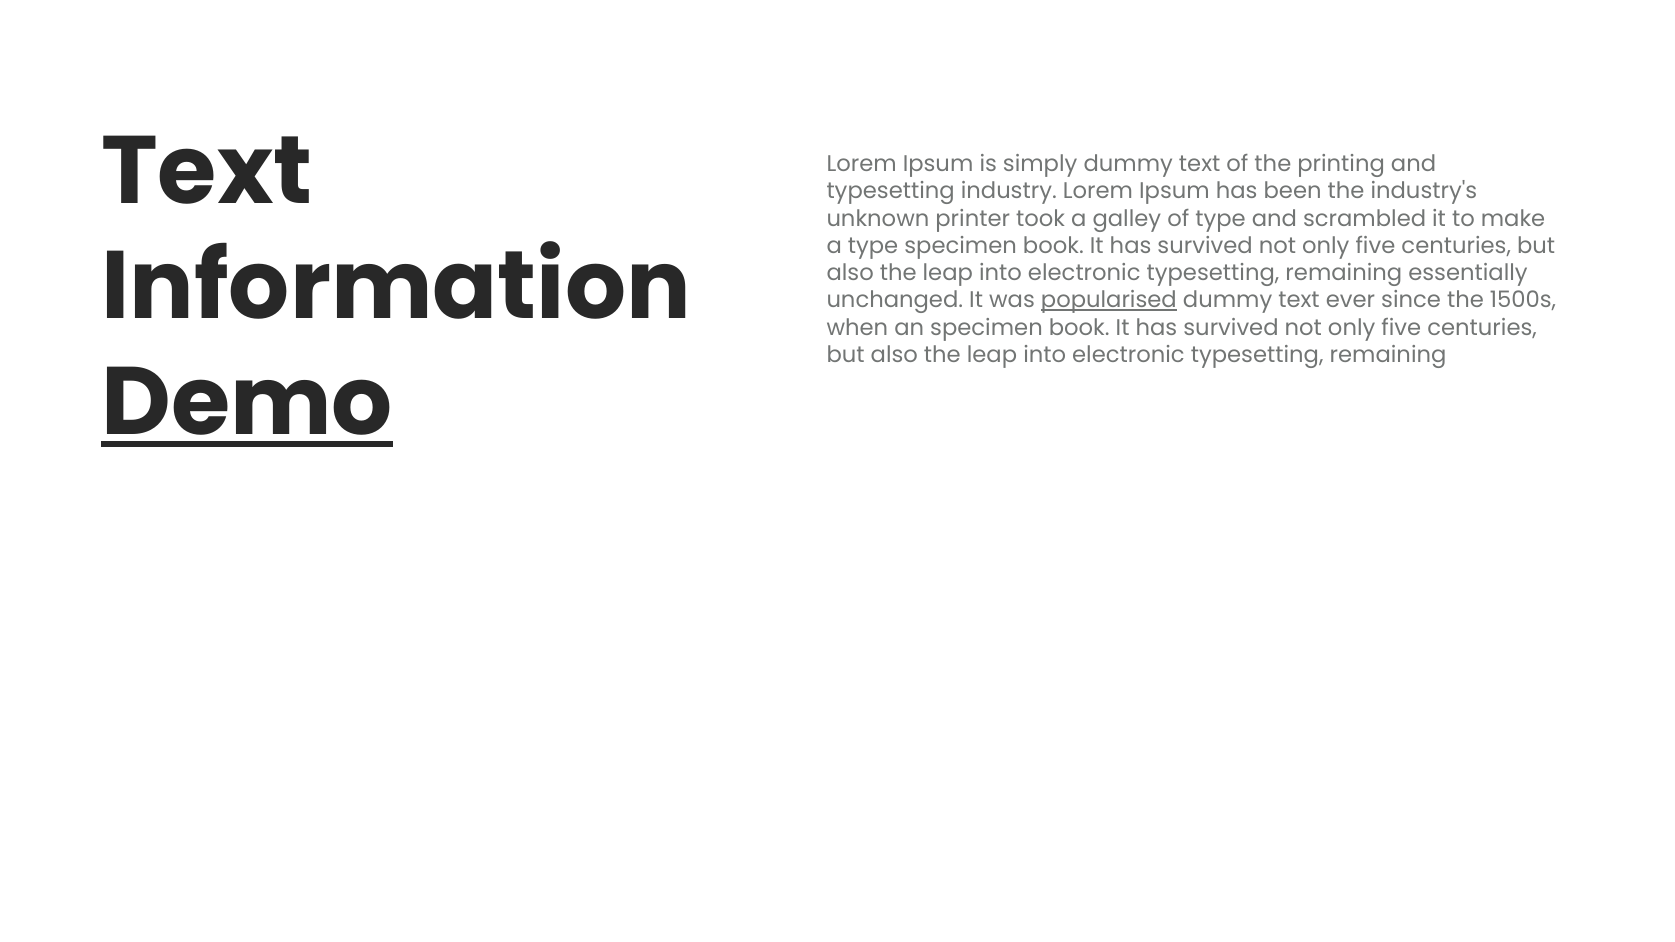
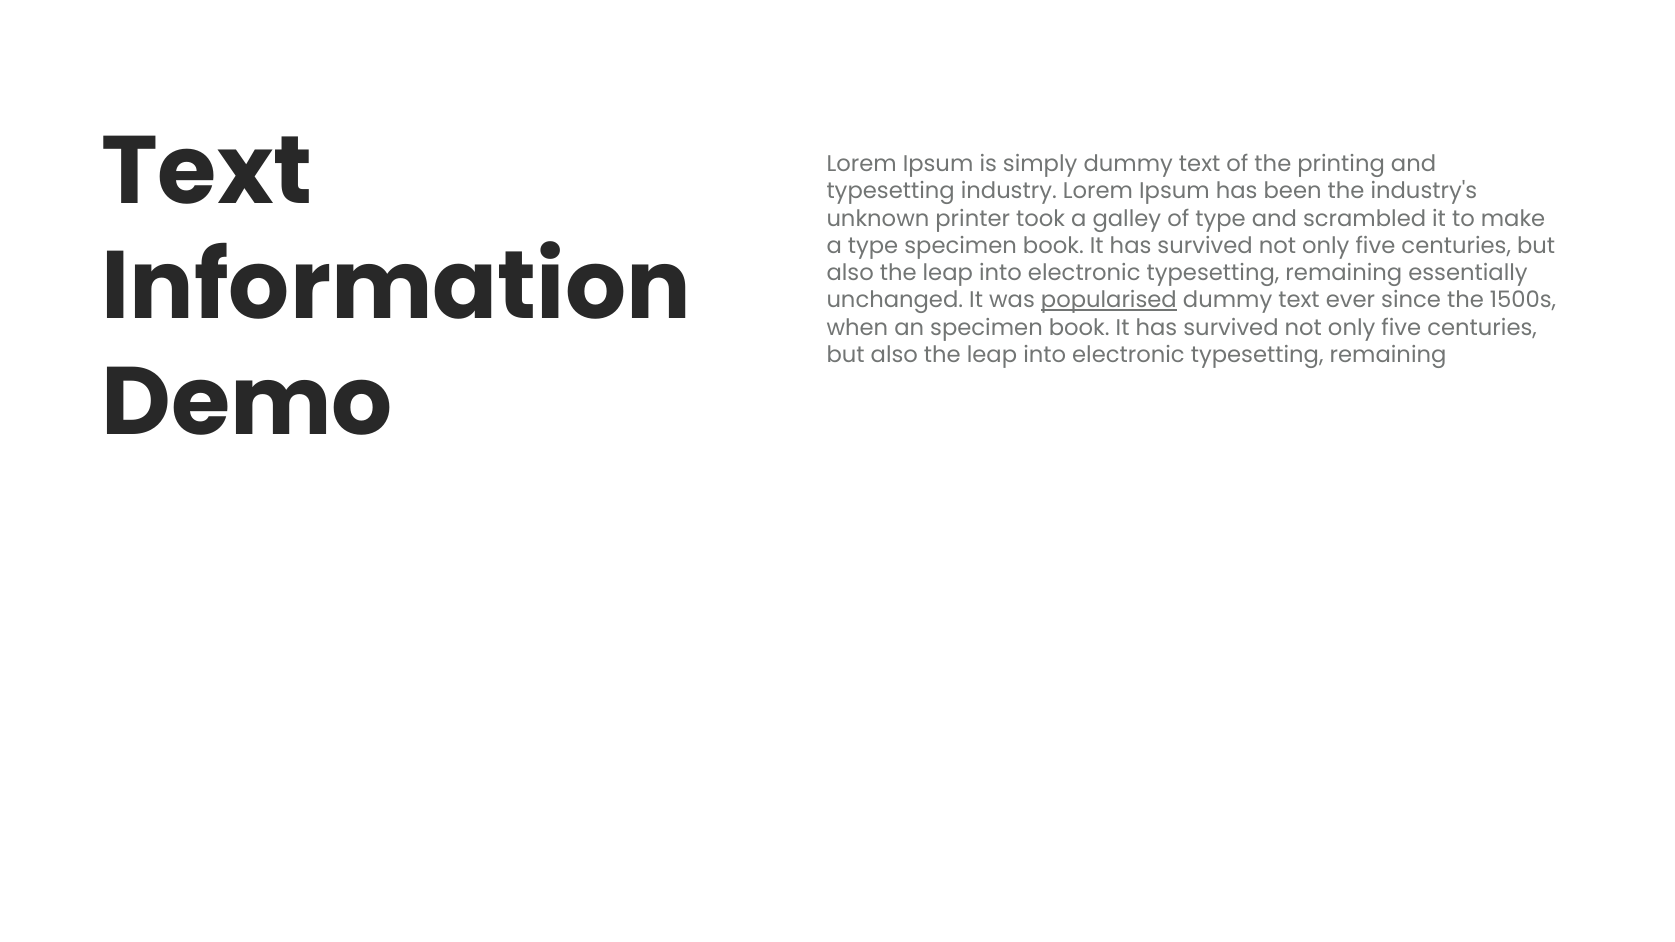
Demo underline: present -> none
